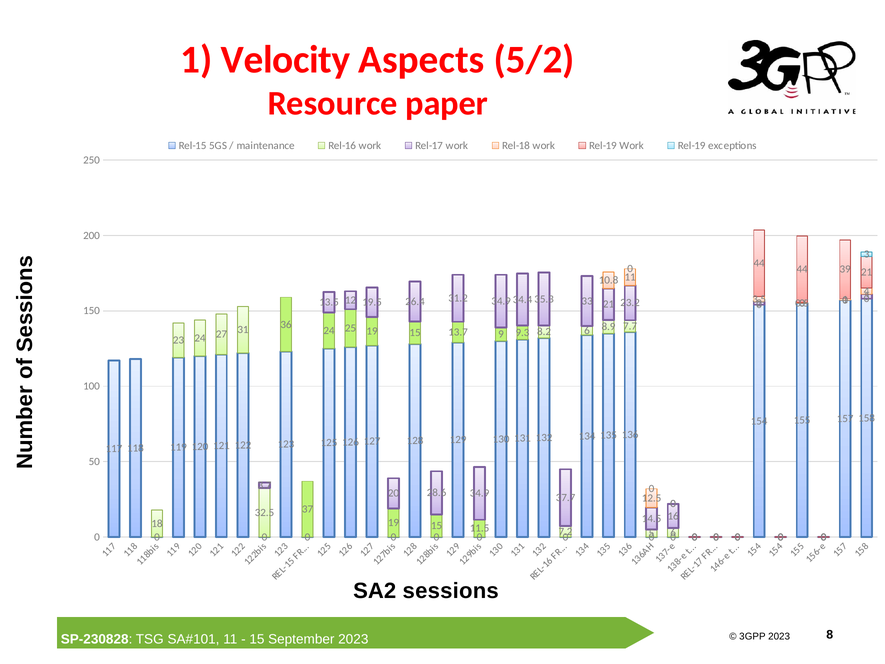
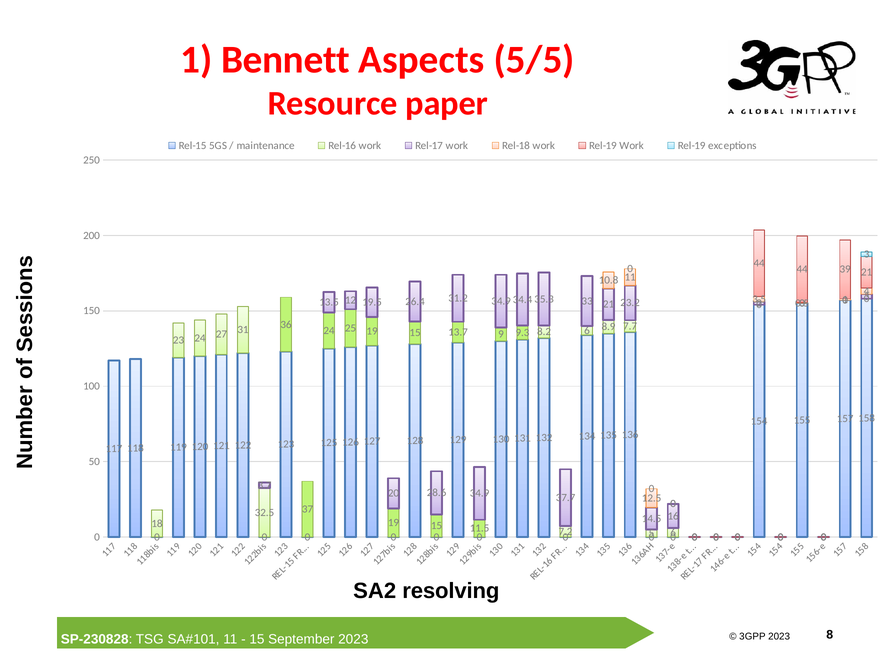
Velocity: Velocity -> Bennett
5/2: 5/2 -> 5/5
sessions: sessions -> resolving
